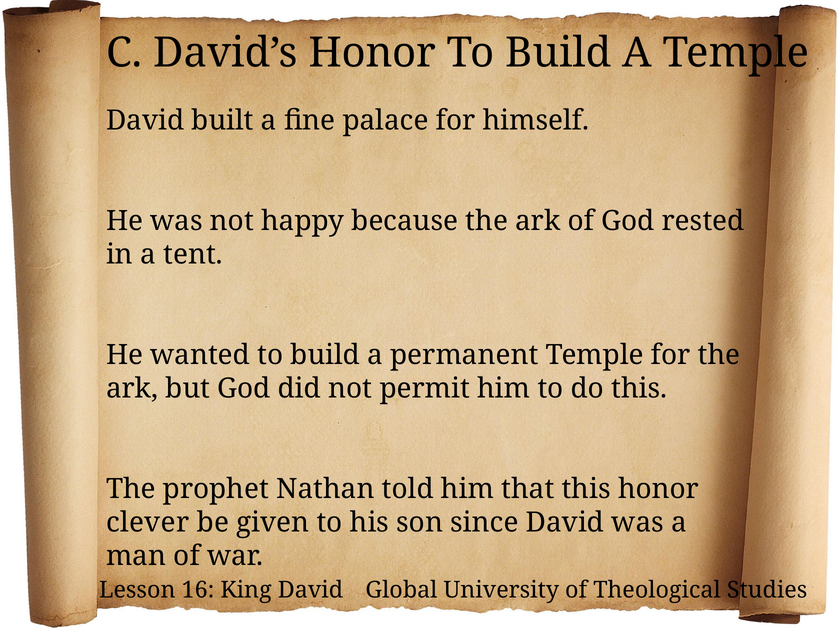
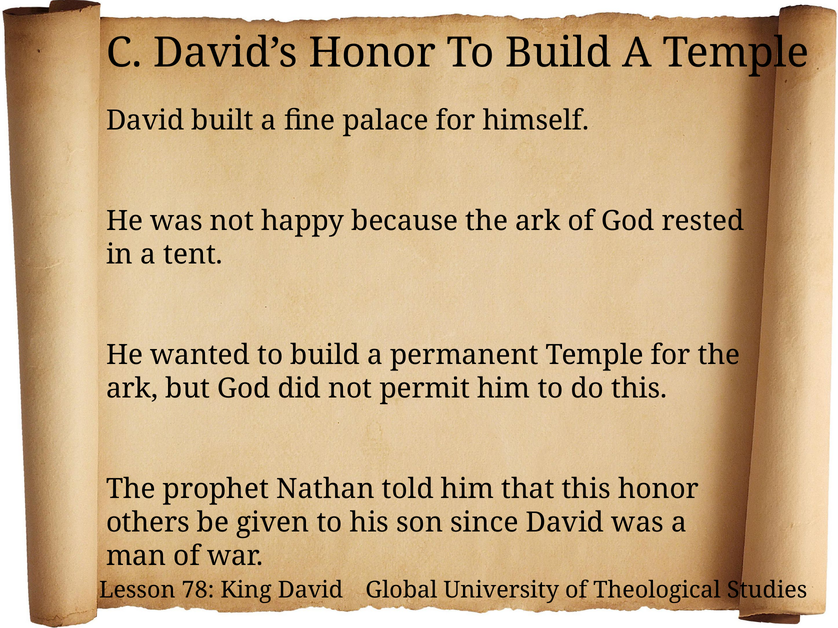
clever: clever -> others
16: 16 -> 78
